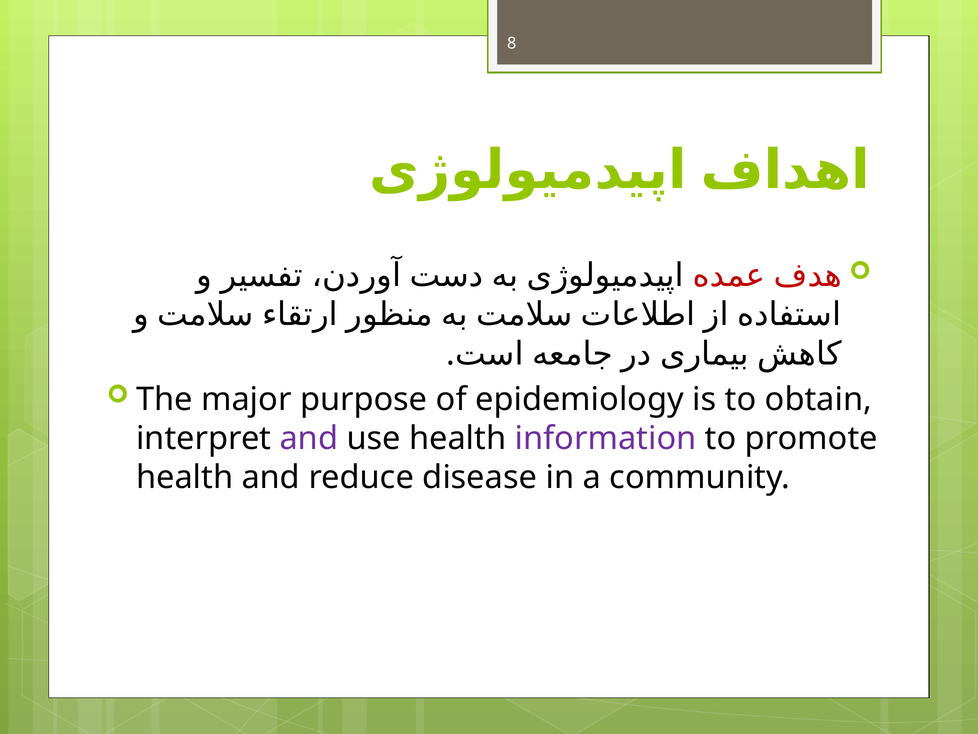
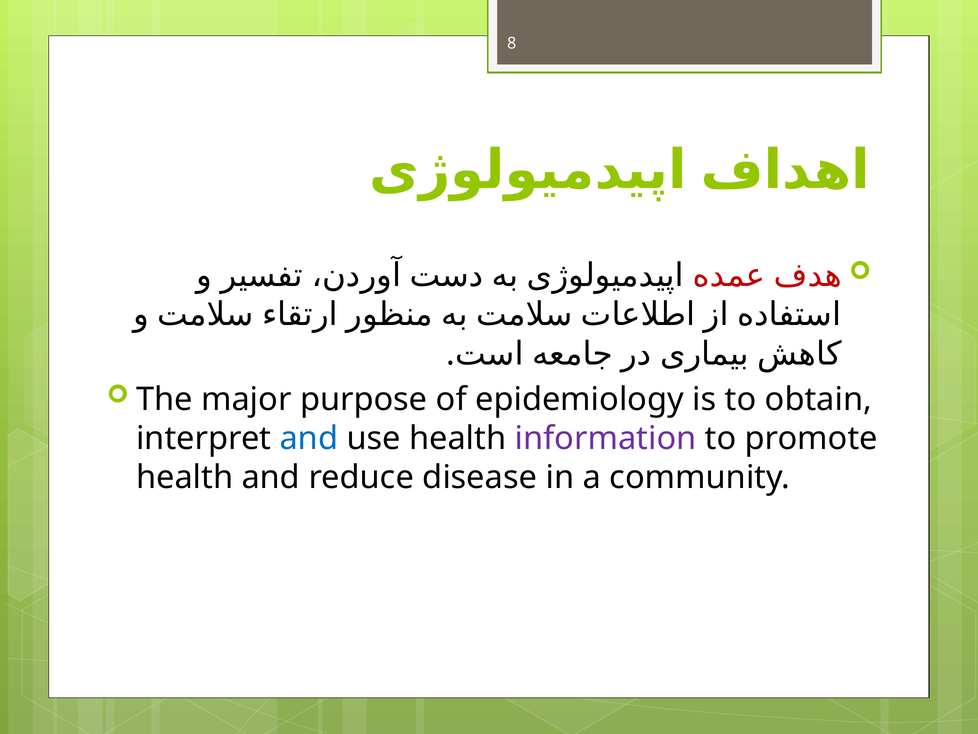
and at (309, 438) colour: purple -> blue
